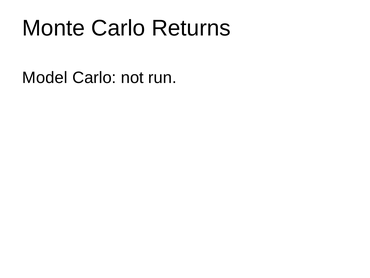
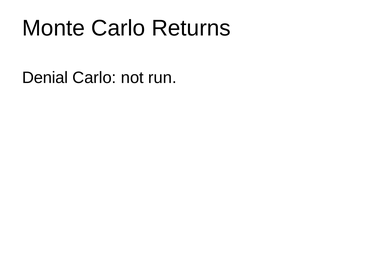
Model: Model -> Denial
